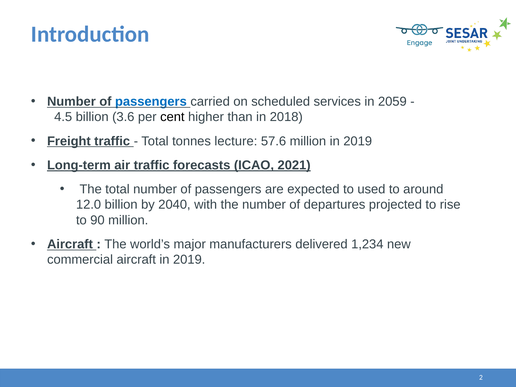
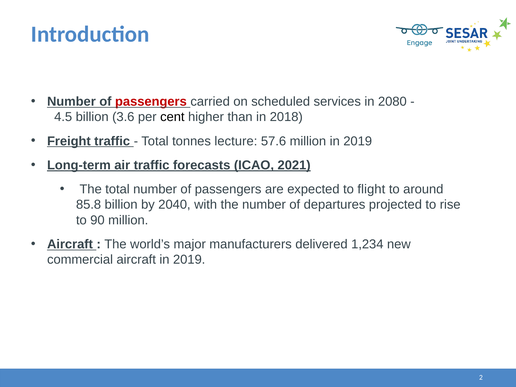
passengers at (151, 102) colour: blue -> red
2059: 2059 -> 2080
used: used -> flight
12.0: 12.0 -> 85.8
